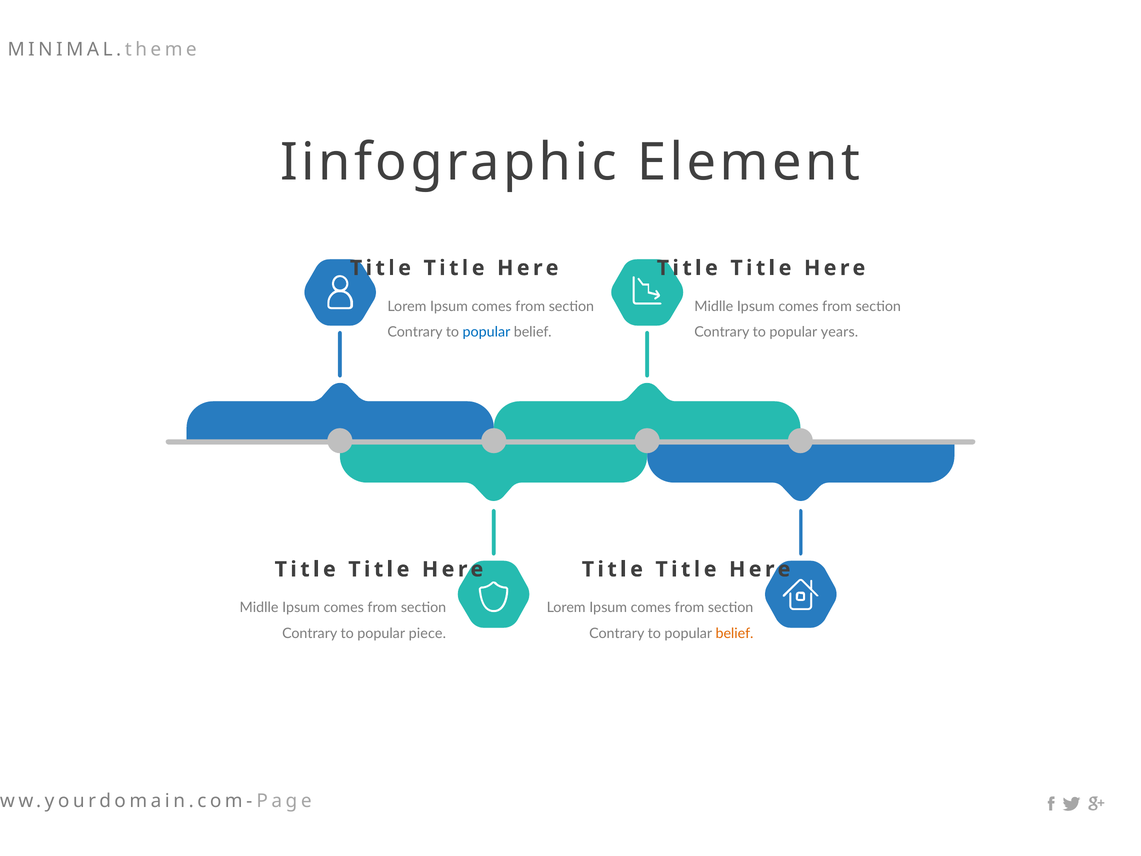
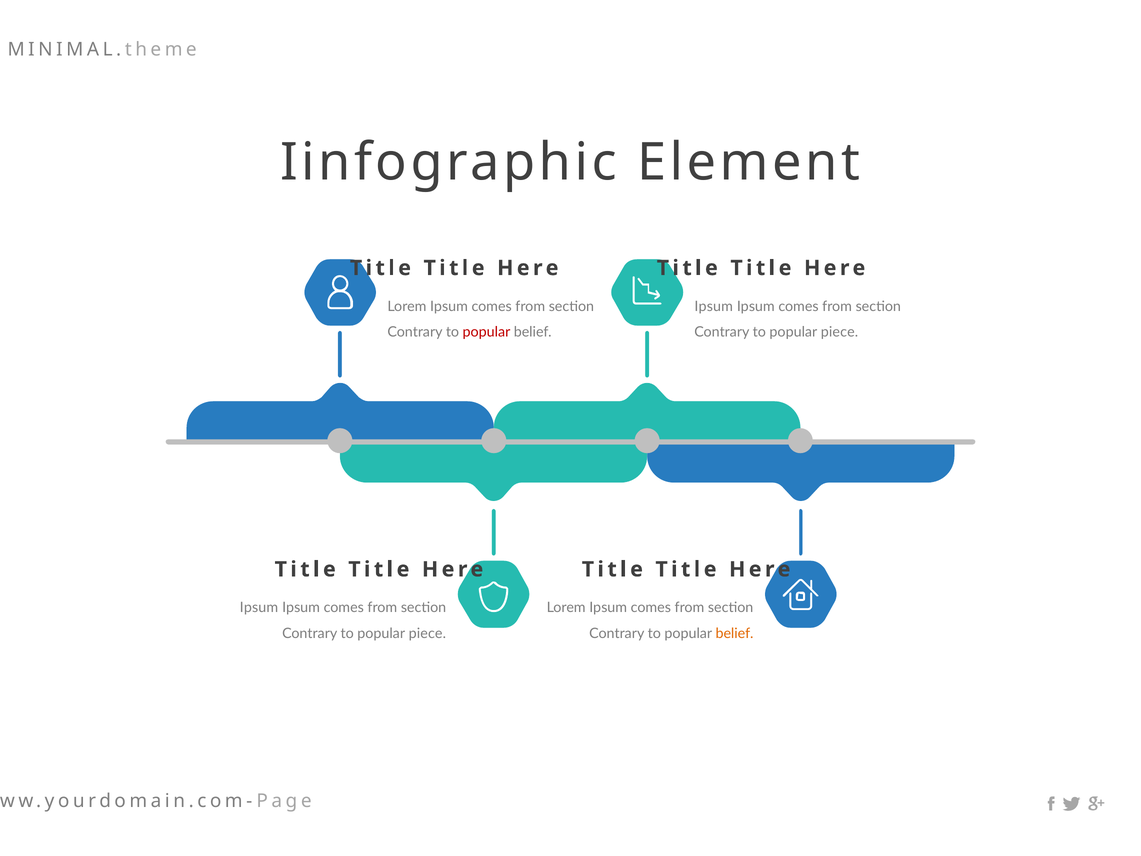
Midlle at (714, 306): Midlle -> Ipsum
popular at (487, 332) colour: blue -> red
years at (839, 332): years -> piece
Midlle at (259, 608): Midlle -> Ipsum
